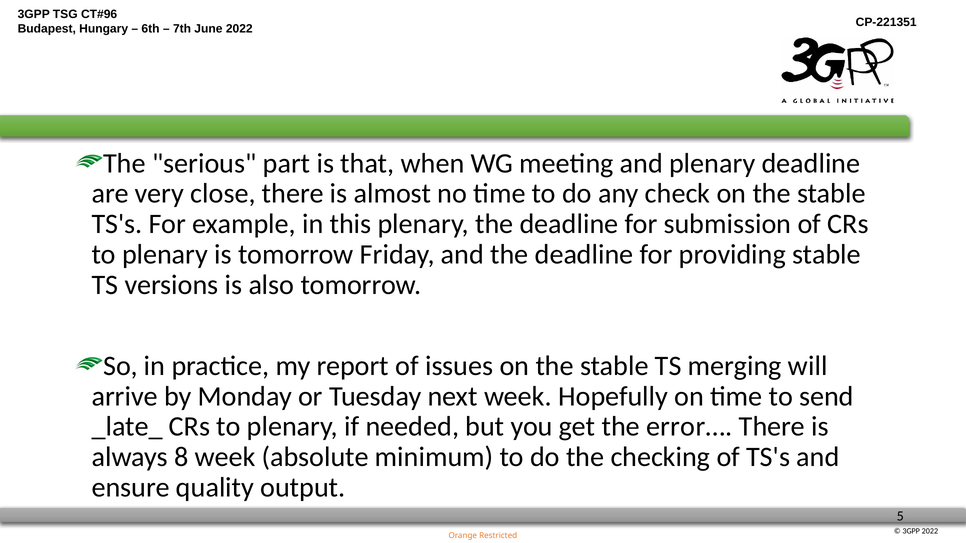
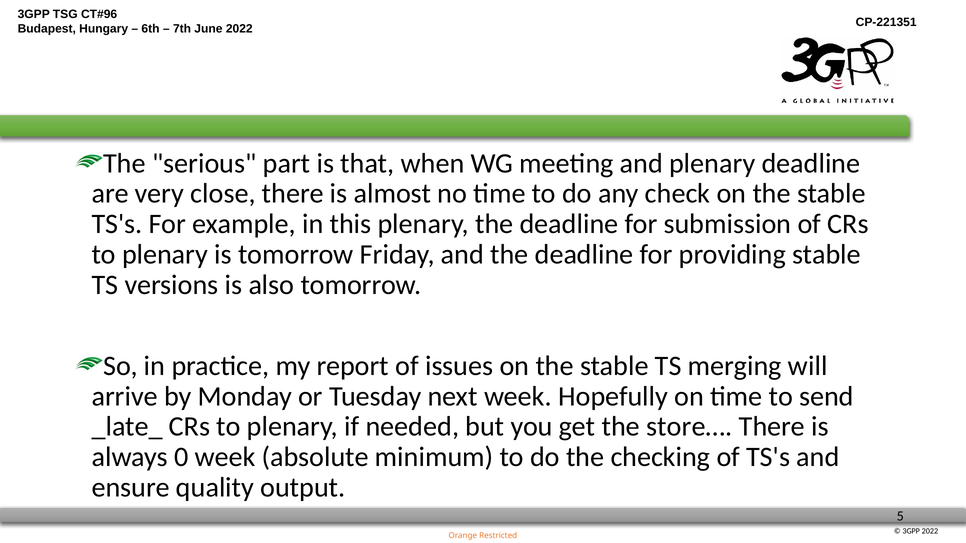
error…: error… -> store…
8: 8 -> 0
